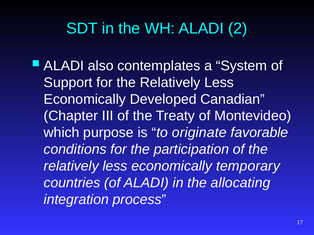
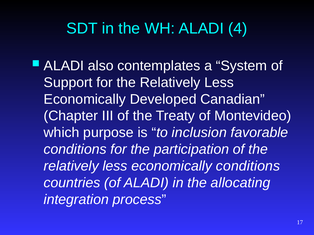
2: 2 -> 4
originate: originate -> inclusion
economically temporary: temporary -> conditions
